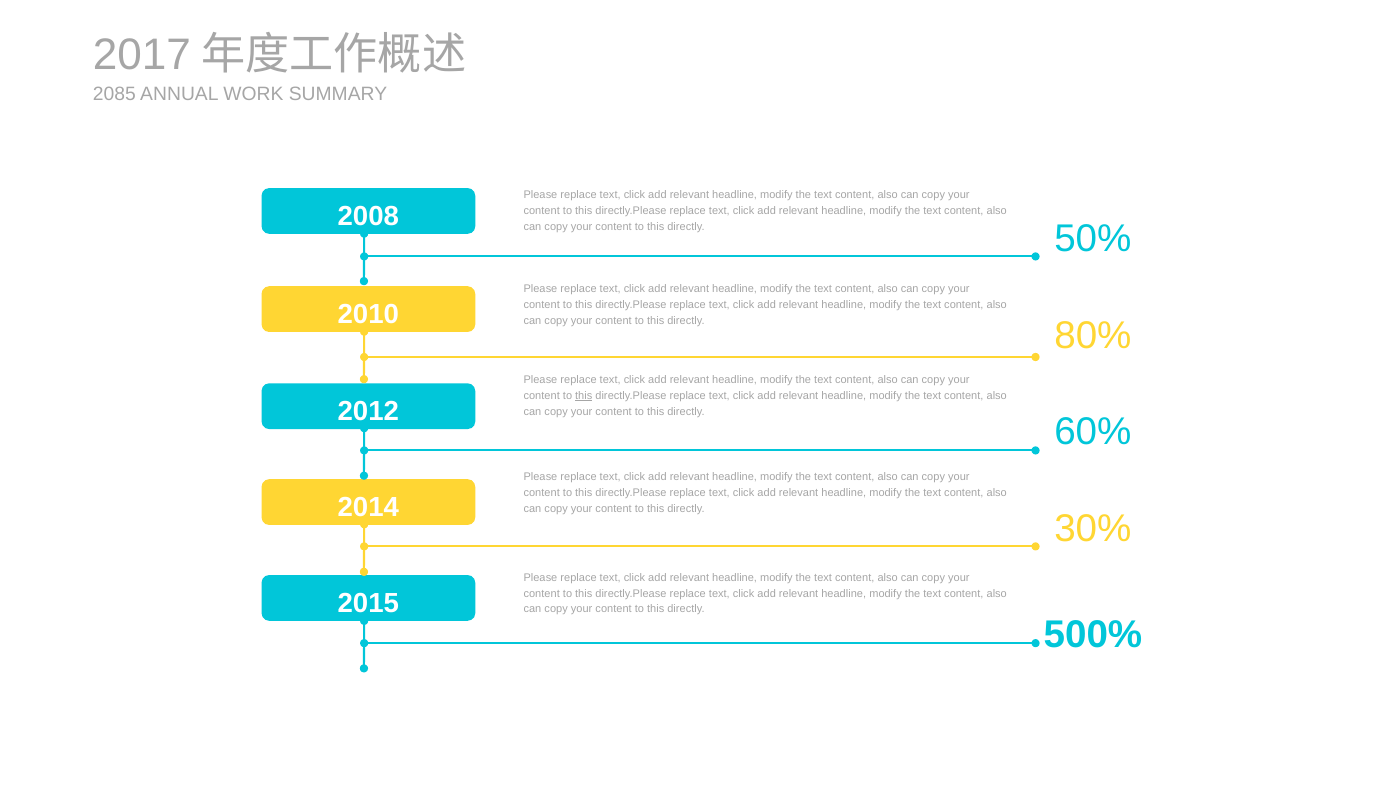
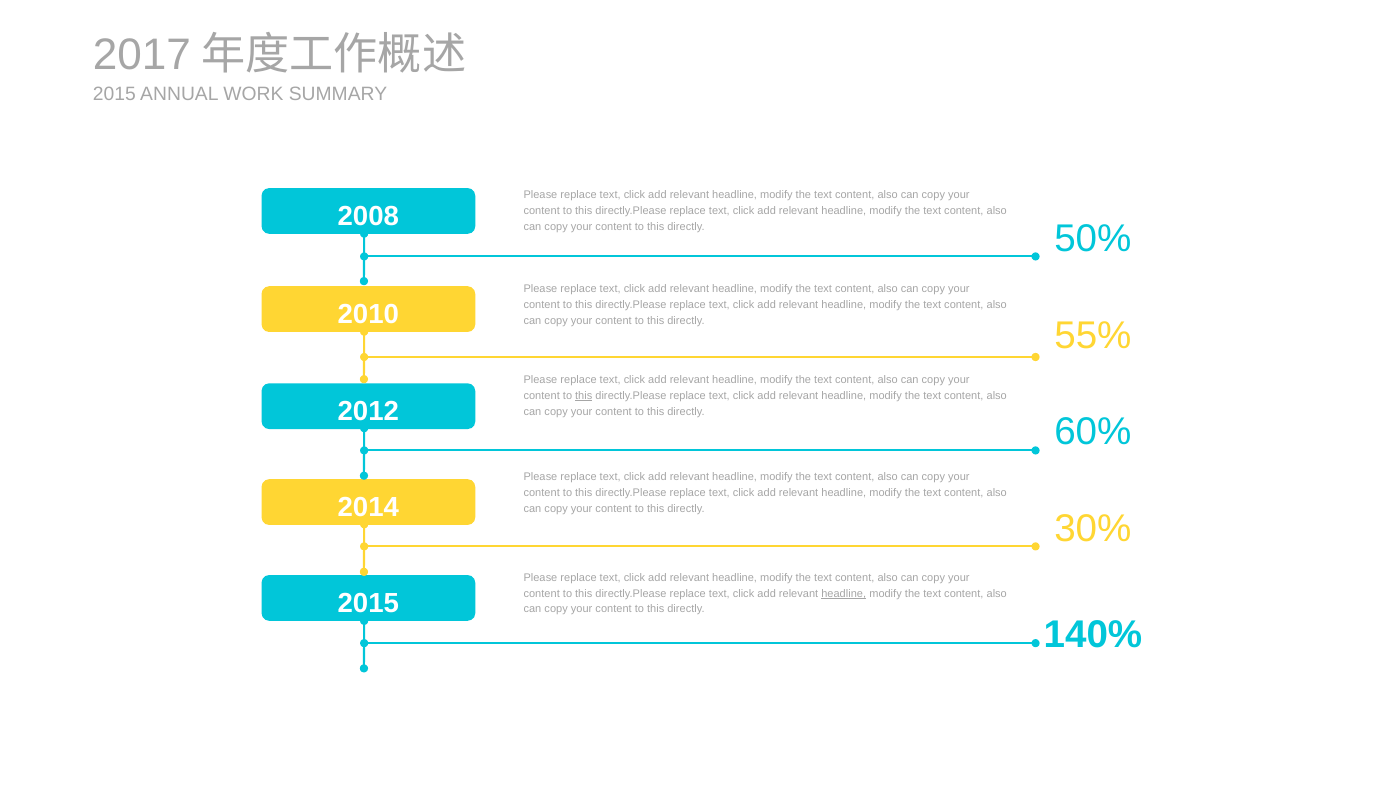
2085 at (114, 94): 2085 -> 2015
80%: 80% -> 55%
headline at (844, 593) underline: none -> present
500%: 500% -> 140%
